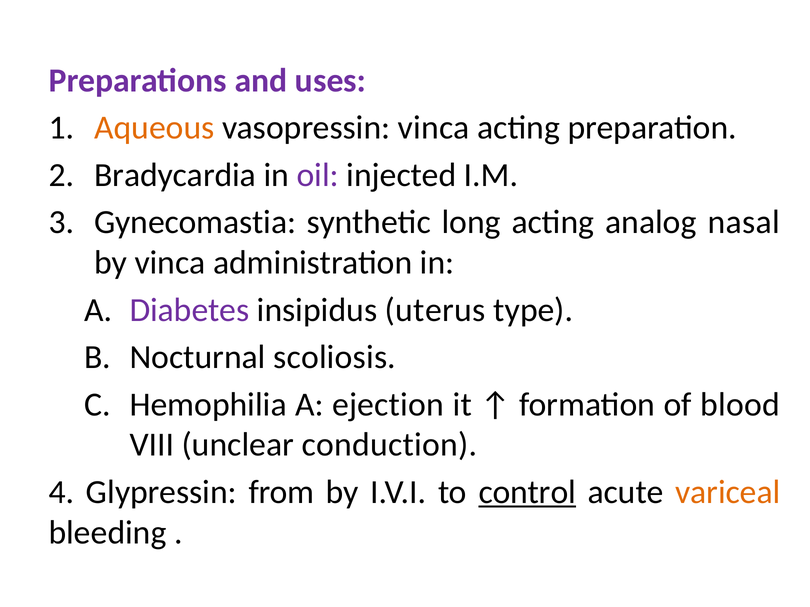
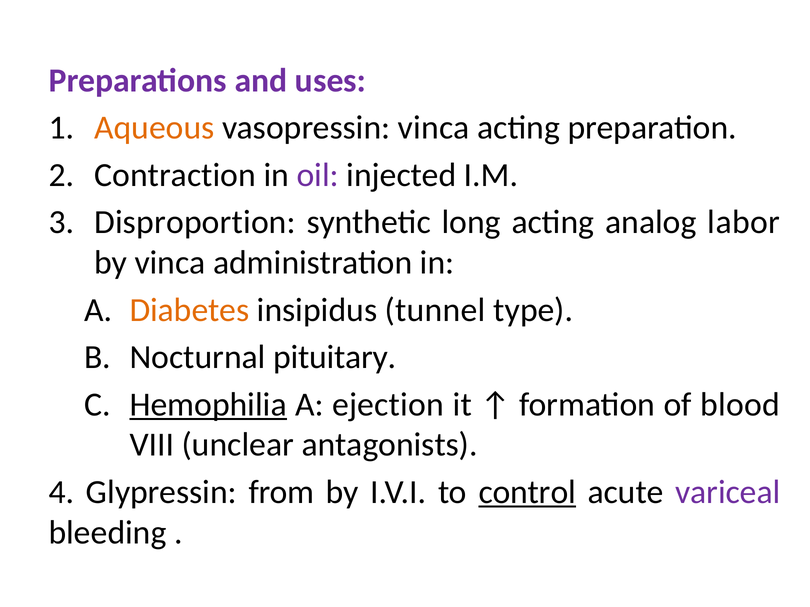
Bradycardia: Bradycardia -> Contraction
Gynecomastia: Gynecomastia -> Disproportion
nasal: nasal -> labor
Diabetes colour: purple -> orange
uterus: uterus -> tunnel
scoliosis: scoliosis -> pituitary
Hemophilia underline: none -> present
conduction: conduction -> antagonists
variceal colour: orange -> purple
